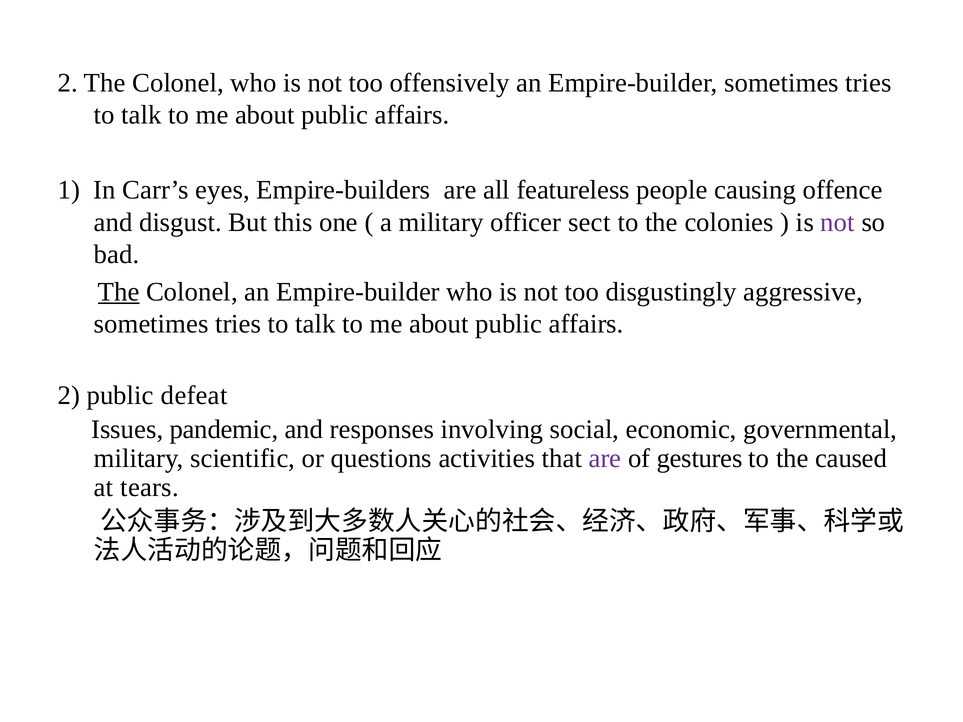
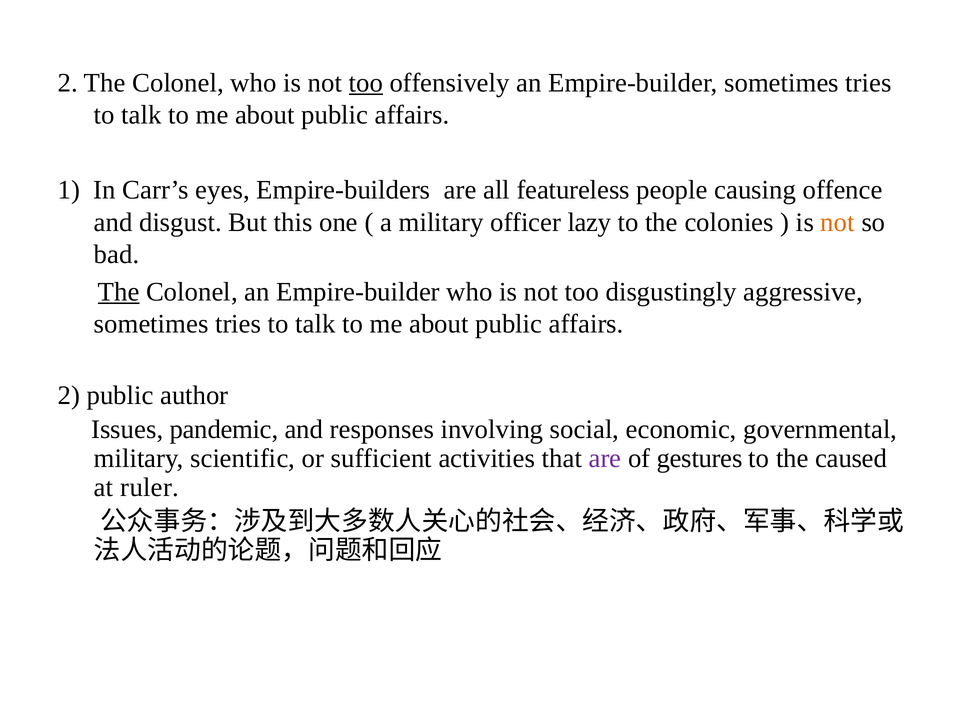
too at (366, 83) underline: none -> present
sect: sect -> lazy
not at (838, 222) colour: purple -> orange
defeat: defeat -> author
questions: questions -> sufficient
tears: tears -> ruler
